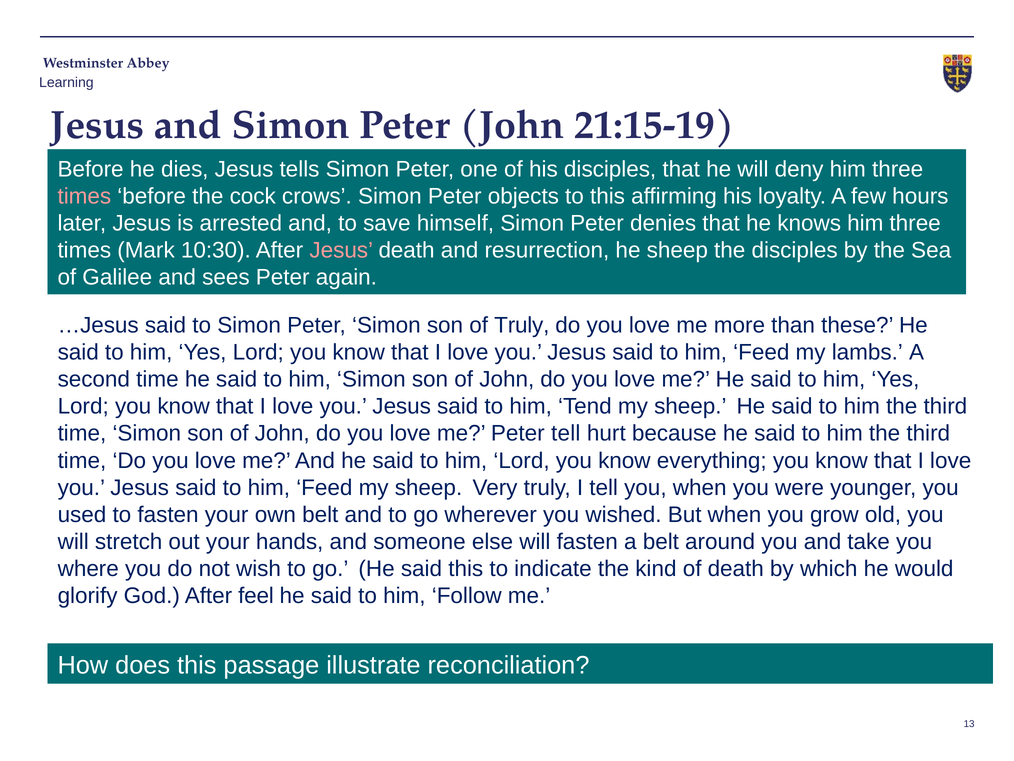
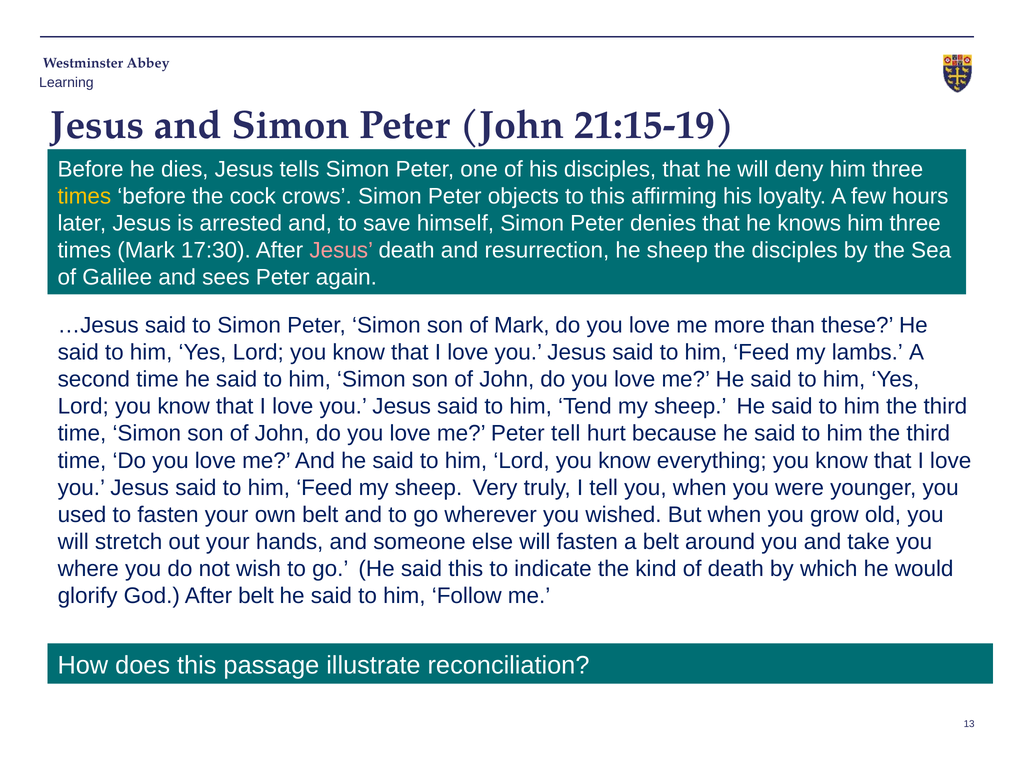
times at (84, 196) colour: pink -> yellow
10:30: 10:30 -> 17:30
of Truly: Truly -> Mark
After feel: feel -> belt
